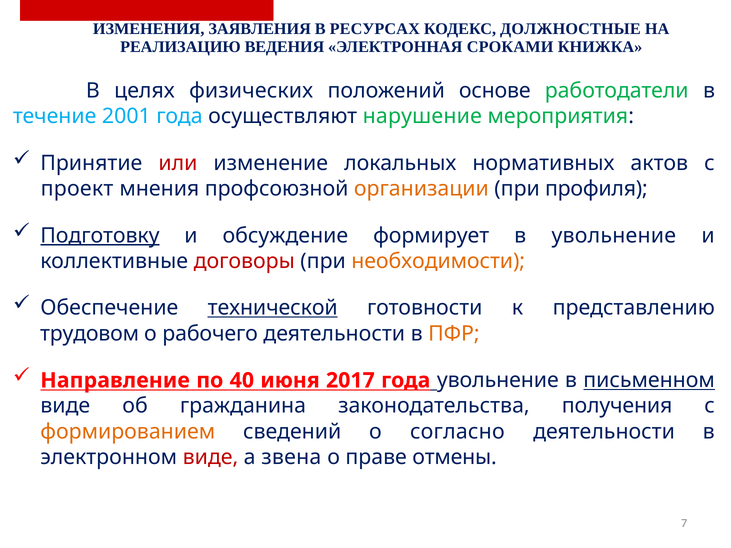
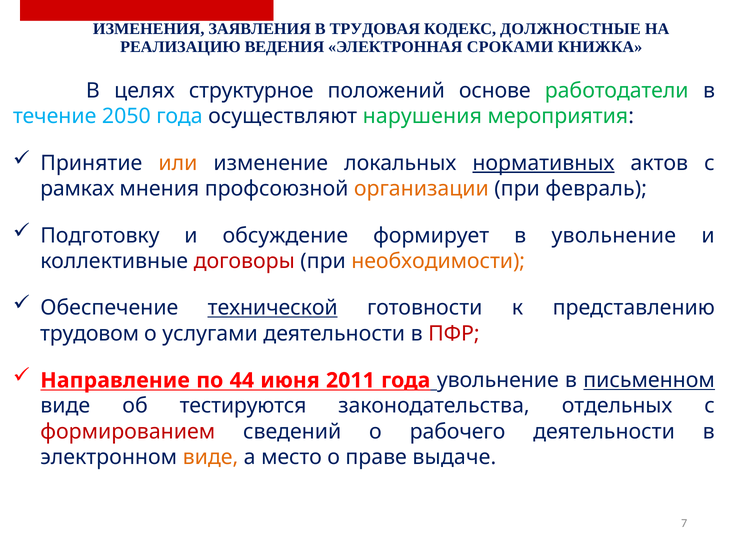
РЕСУРСАХ: РЕСУРСАХ -> ТРУДОВАЯ
физических: физических -> структурное
2001: 2001 -> 2050
нарушение: нарушение -> нарушения
или colour: red -> orange
нормативных underline: none -> present
проект: проект -> рамках
профиля: профиля -> февраль
Подготовку underline: present -> none
рабочего: рабочего -> услугами
ПФР colour: orange -> red
40: 40 -> 44
2017: 2017 -> 2011
гражданина: гражданина -> тестируются
получения: получения -> отдельных
формированием colour: orange -> red
согласно: согласно -> рабочего
виде at (210, 457) colour: red -> orange
звена: звена -> место
отмены: отмены -> выдаче
